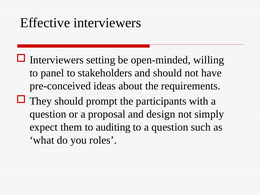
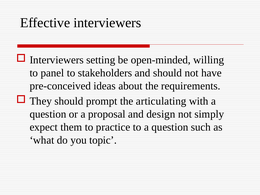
participants: participants -> articulating
auditing: auditing -> practice
roles: roles -> topic
